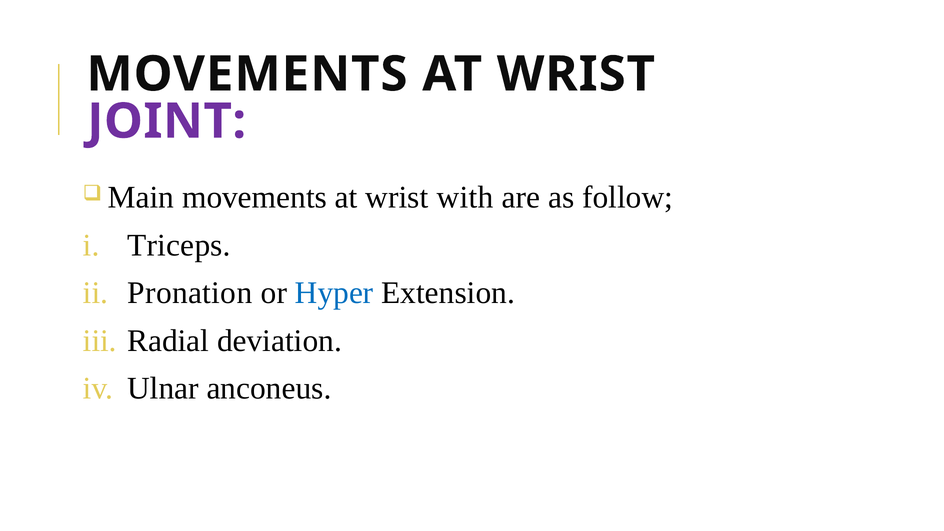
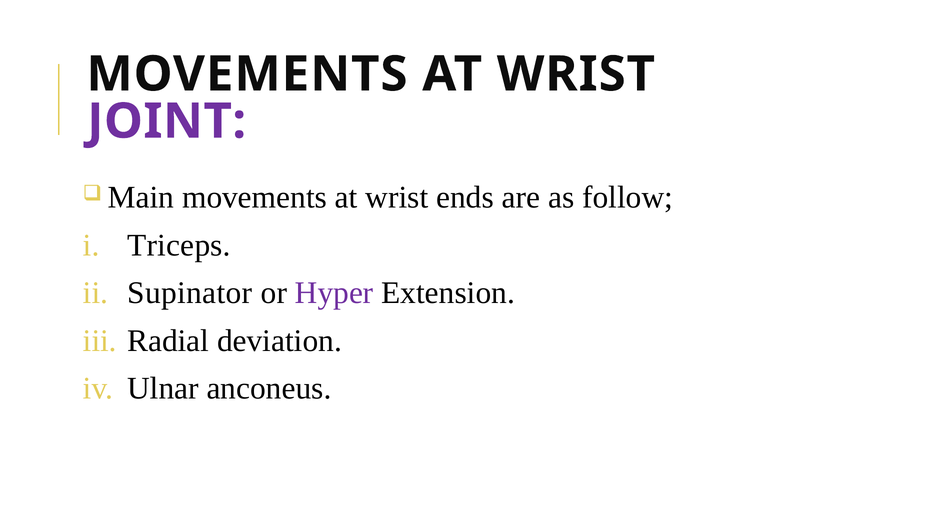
with: with -> ends
Pronation: Pronation -> Supinator
Hyper colour: blue -> purple
